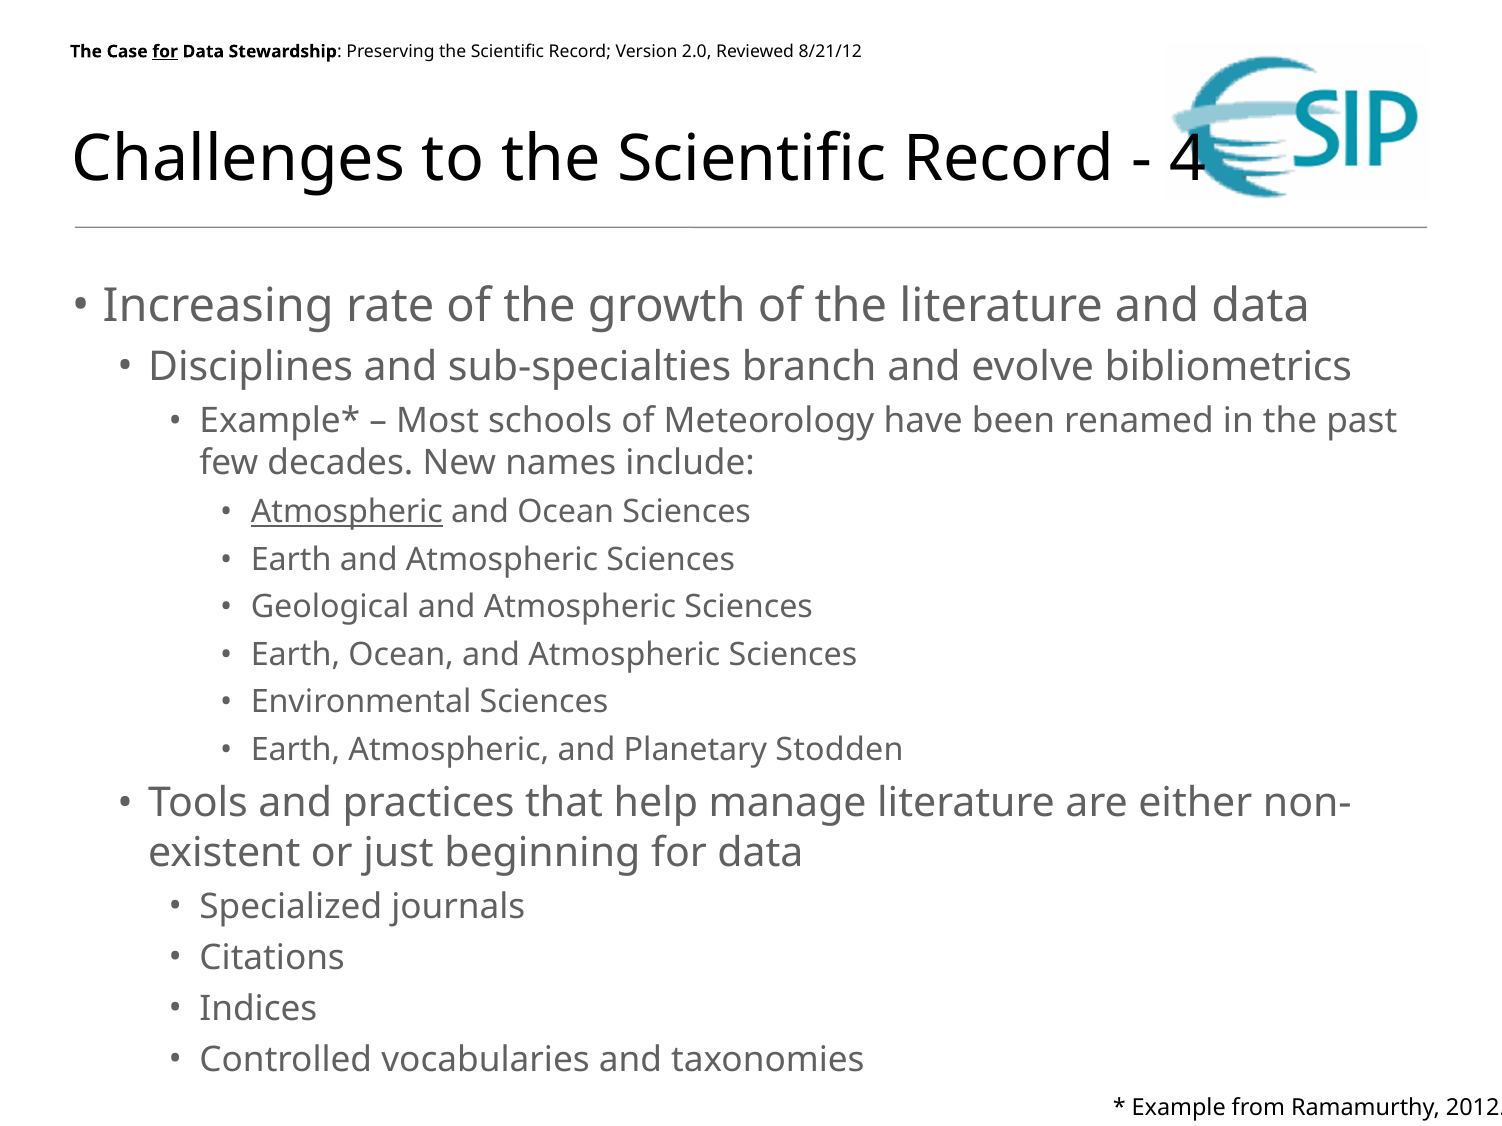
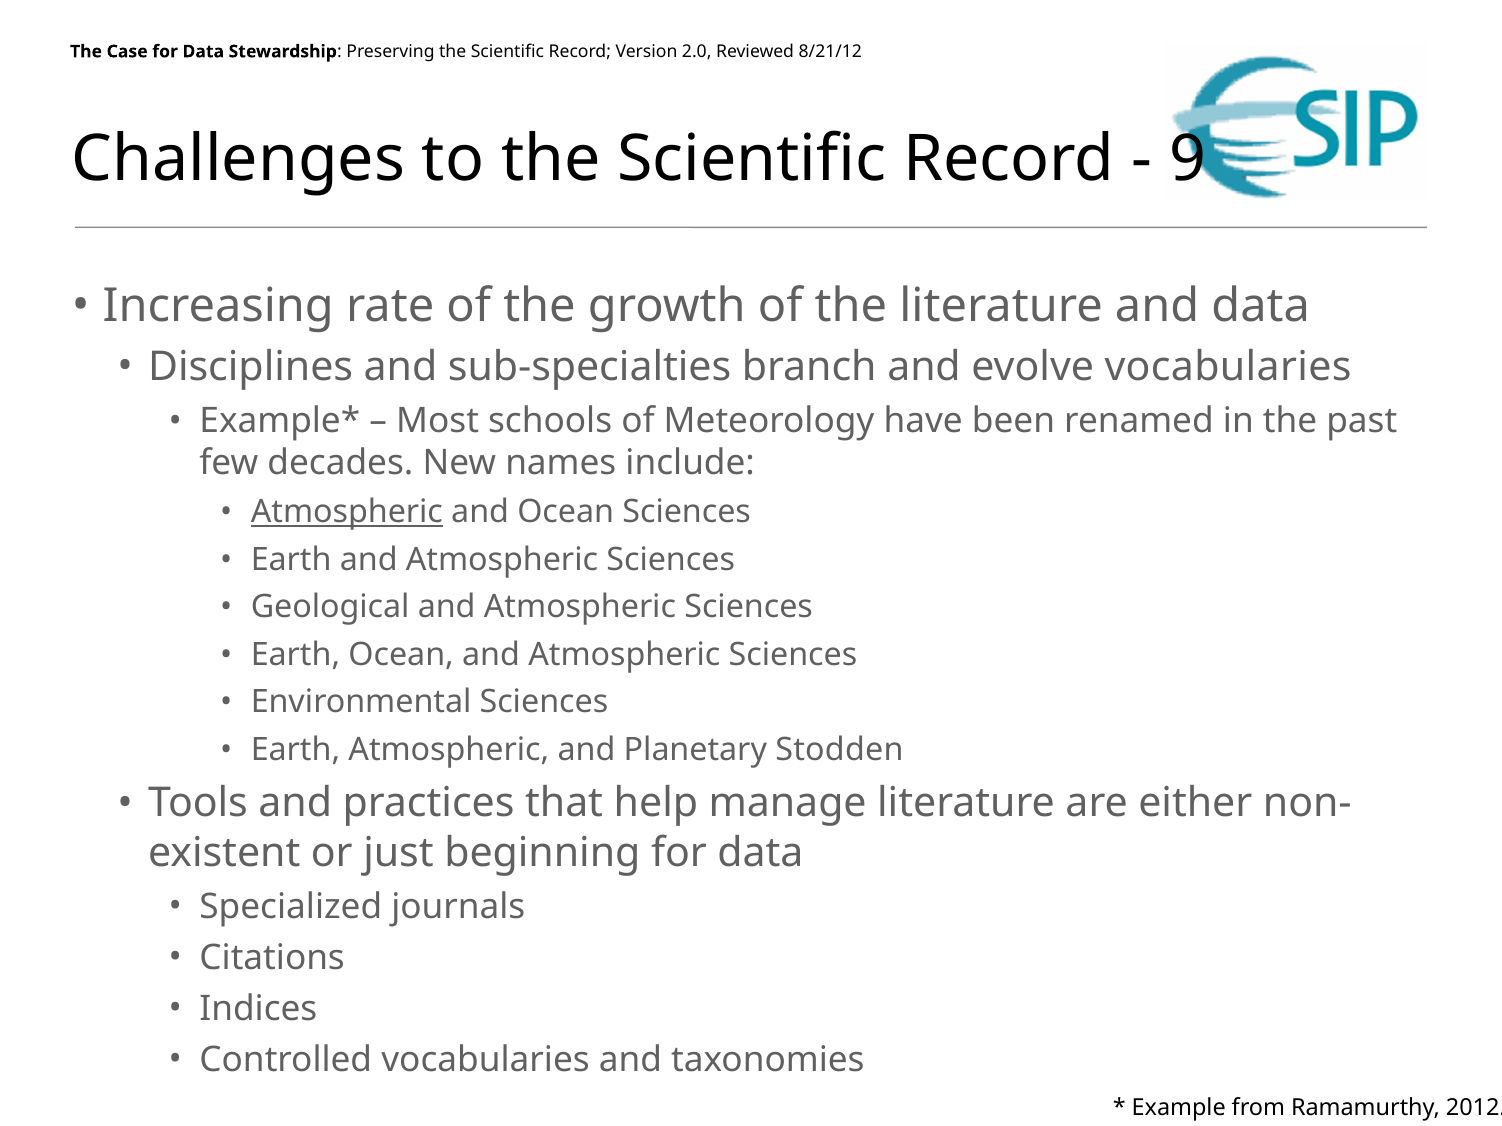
for at (165, 52) underline: present -> none
4: 4 -> 9
evolve bibliometrics: bibliometrics -> vocabularies
